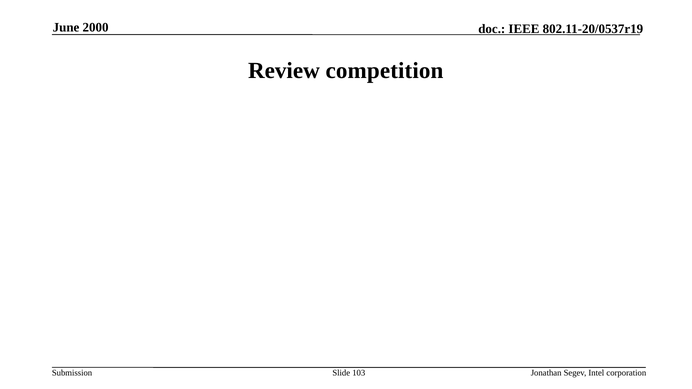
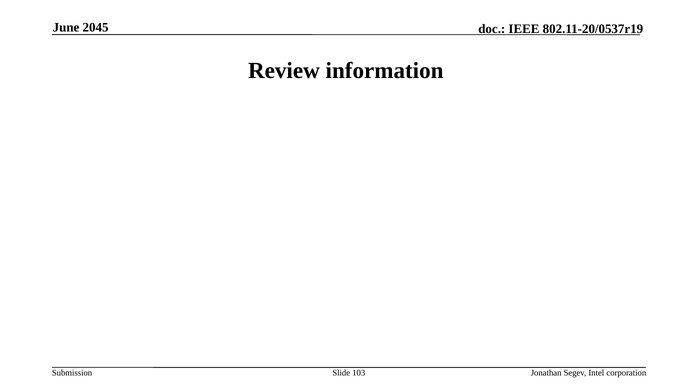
2000: 2000 -> 2045
competition: competition -> information
